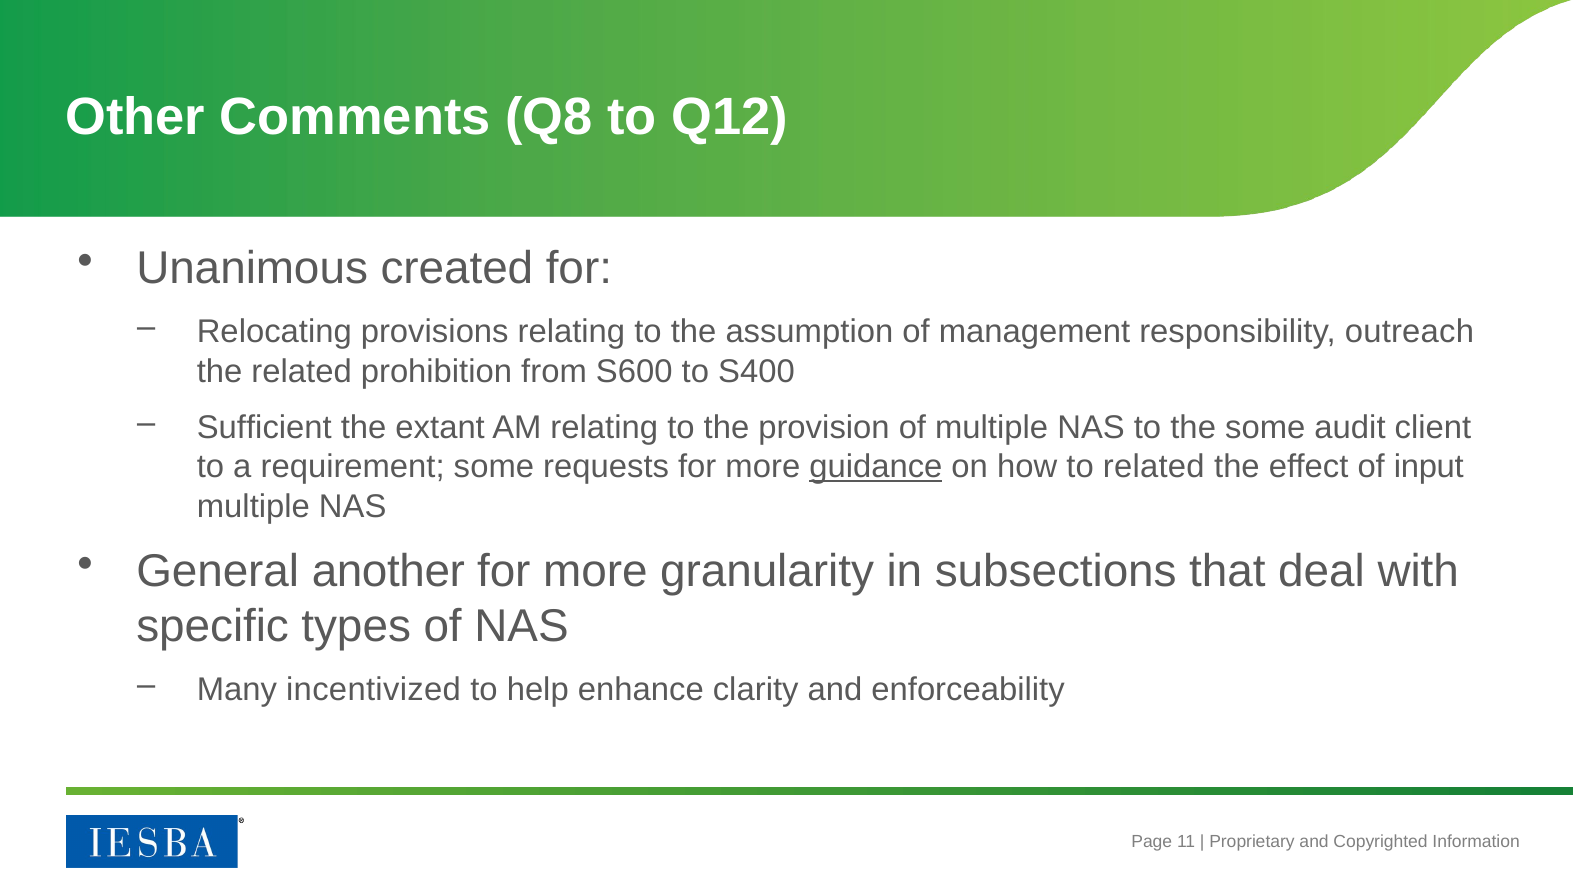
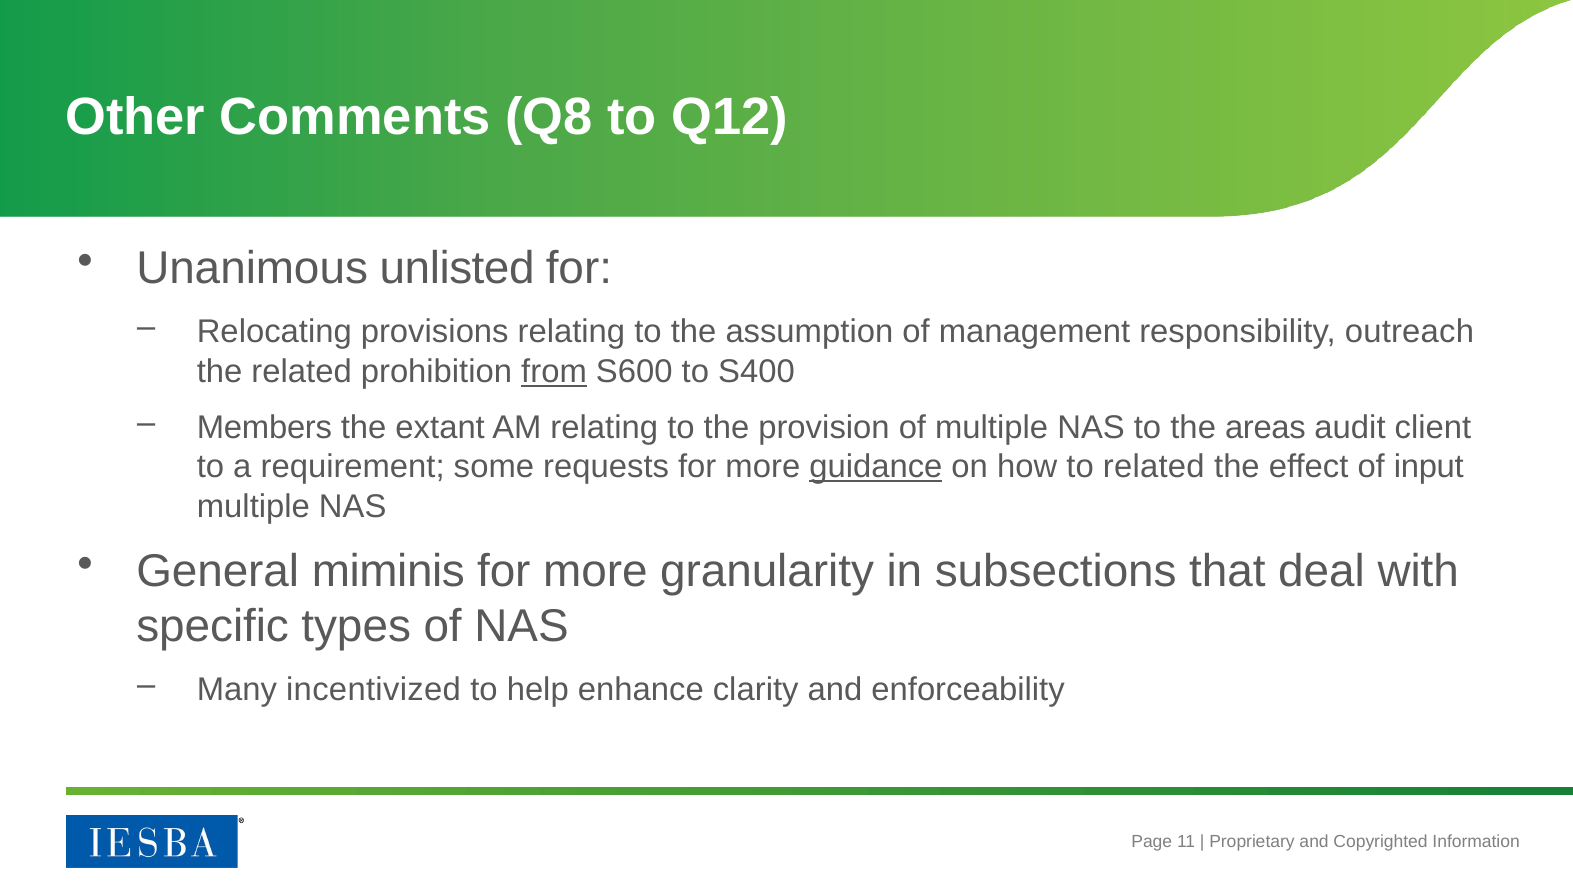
created: created -> unlisted
from underline: none -> present
Sufficient: Sufficient -> Members
the some: some -> areas
another: another -> miminis
